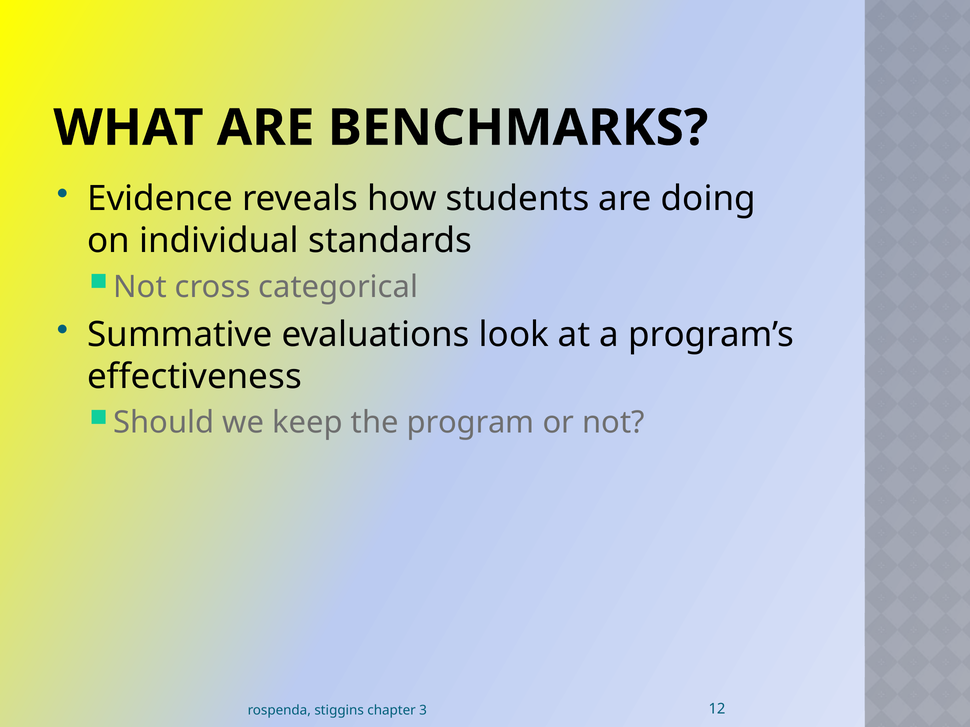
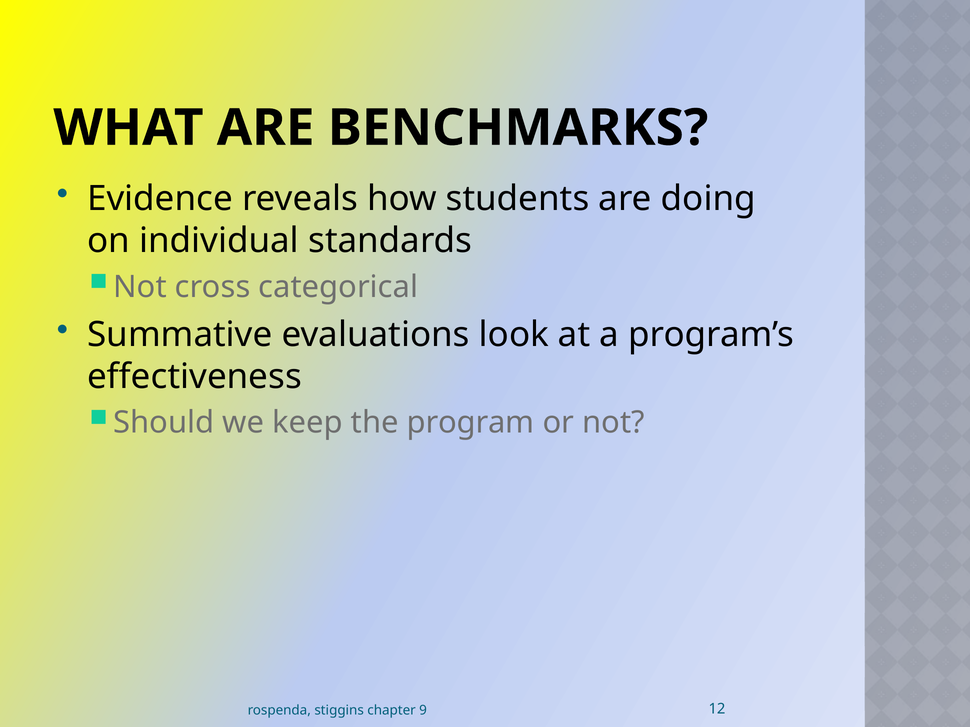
3: 3 -> 9
